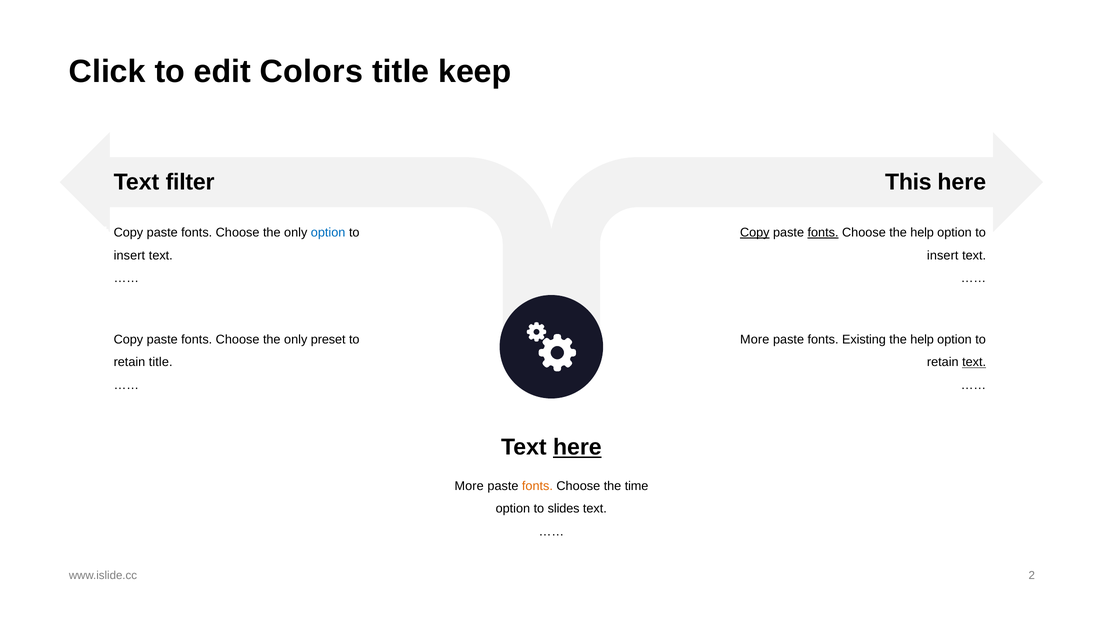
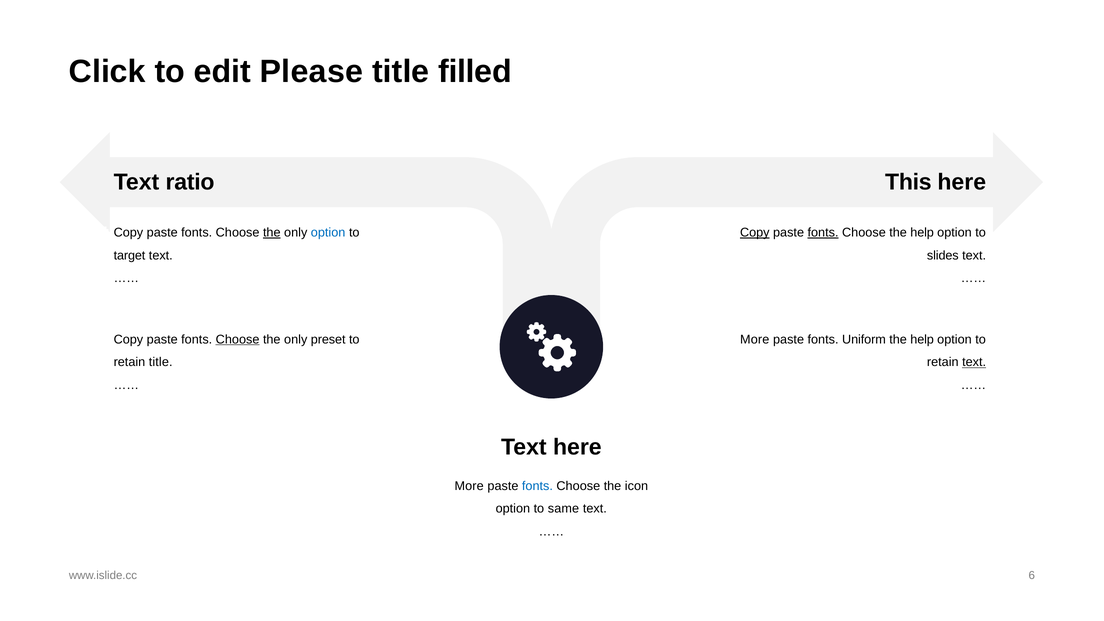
Colors: Colors -> Please
keep: keep -> filled
filter: filter -> ratio
the at (272, 233) underline: none -> present
insert at (129, 256): insert -> target
insert at (943, 256): insert -> slides
Choose at (238, 339) underline: none -> present
Existing: Existing -> Uniform
here at (577, 447) underline: present -> none
fonts at (537, 486) colour: orange -> blue
time: time -> icon
slides: slides -> same
2: 2 -> 6
